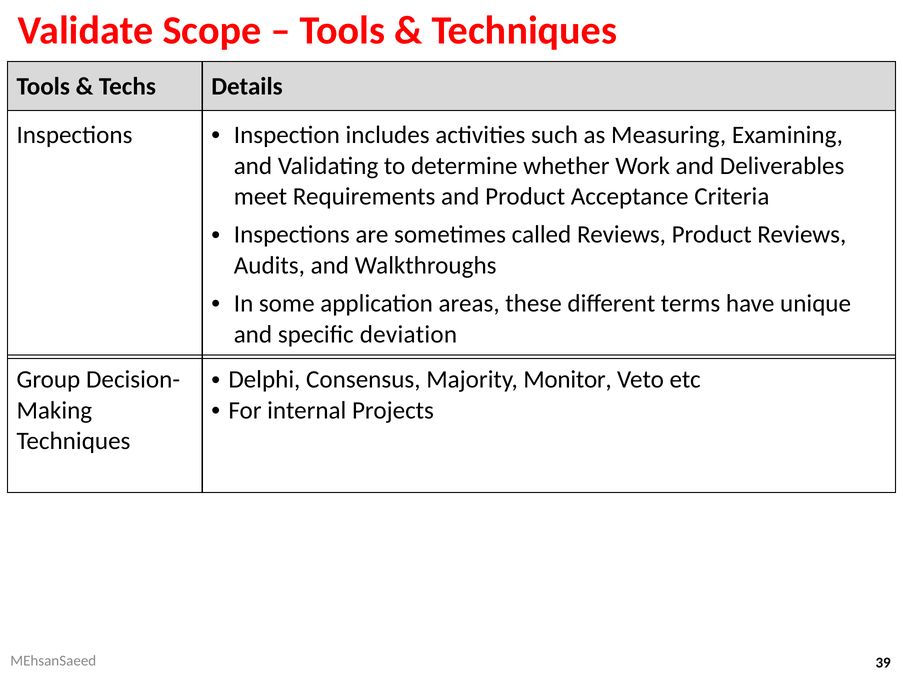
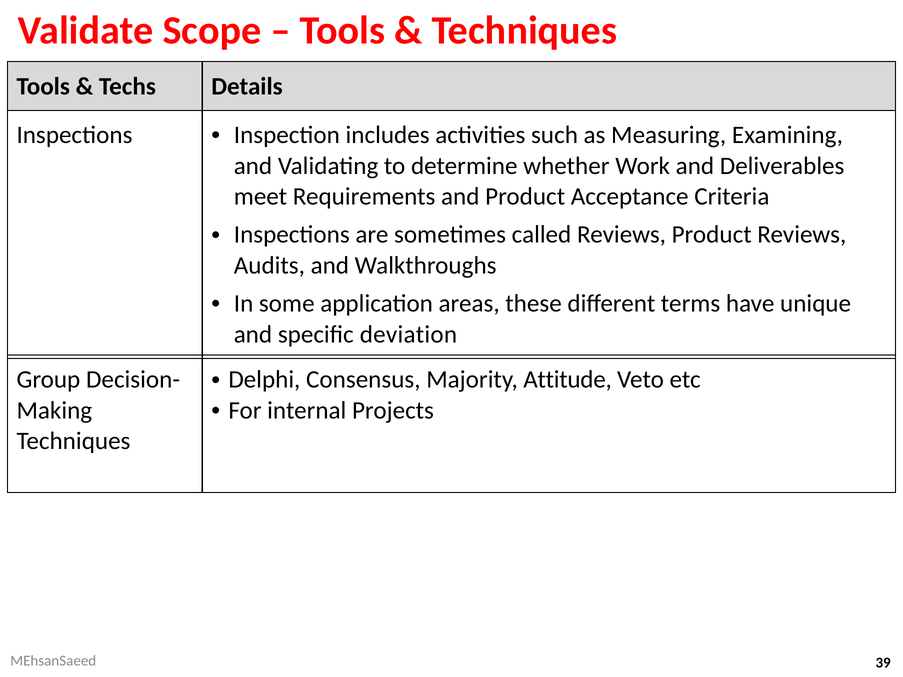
Monitor: Monitor -> Attitude
